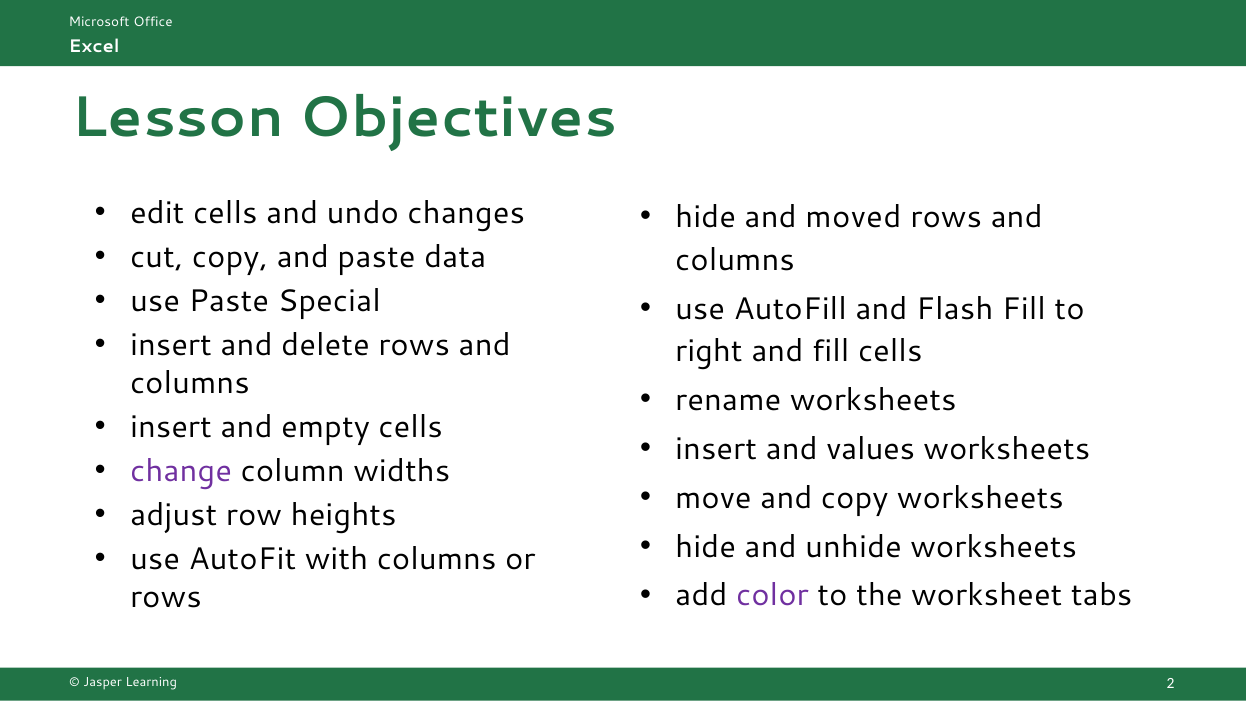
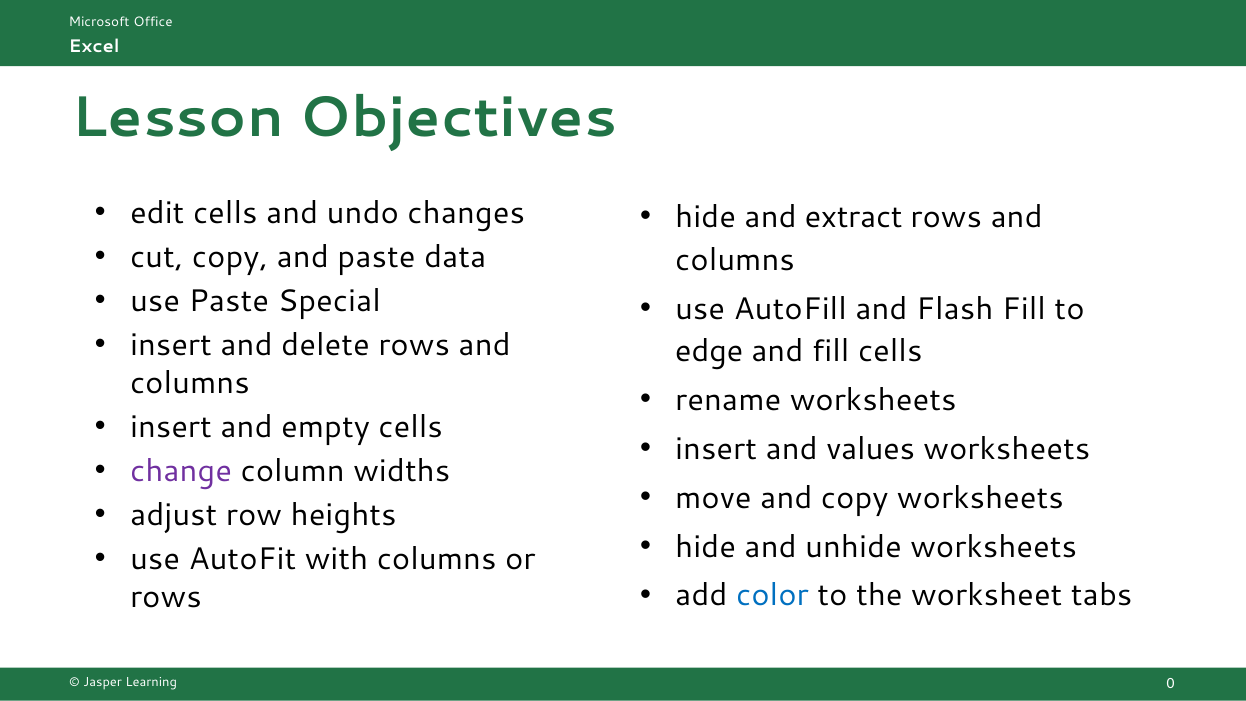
moved: moved -> extract
right: right -> edge
color colour: purple -> blue
2: 2 -> 0
